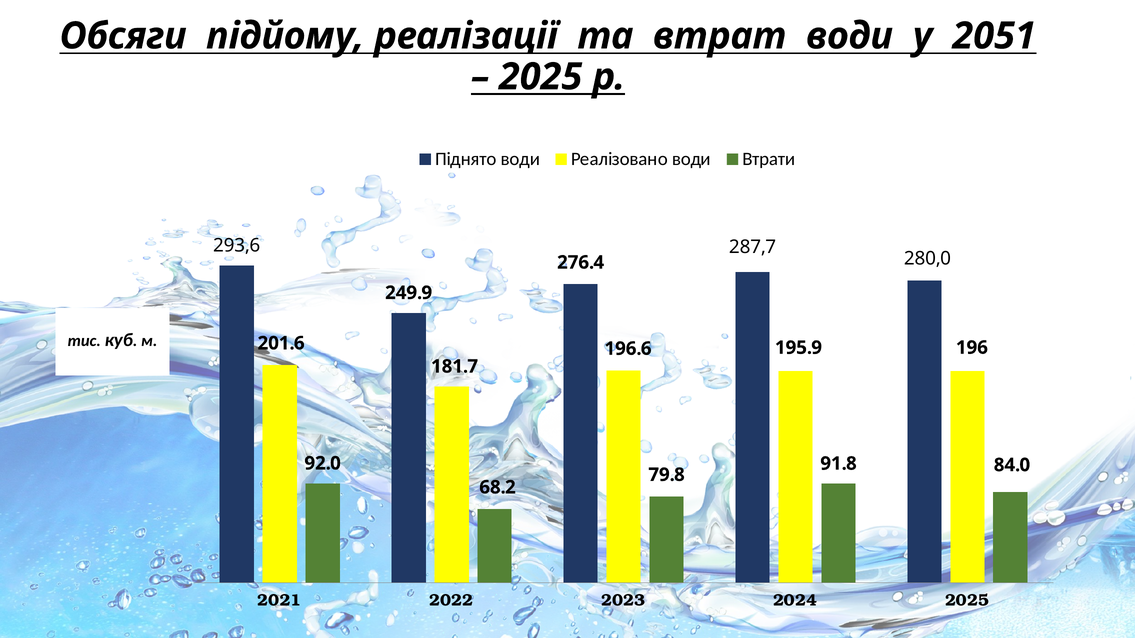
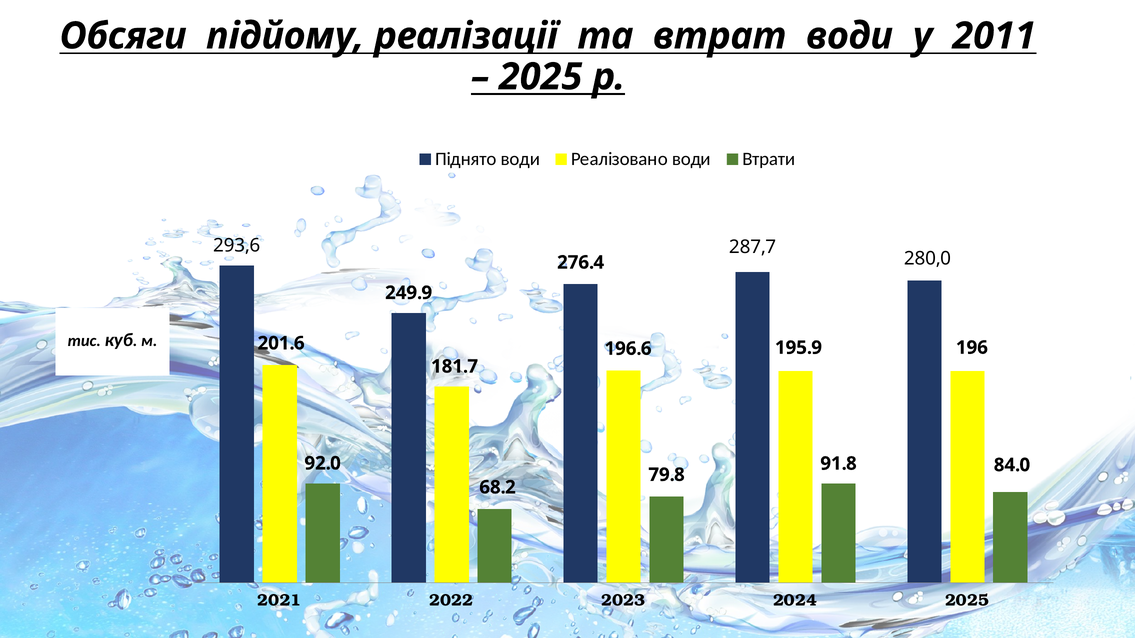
2051: 2051 -> 2011
